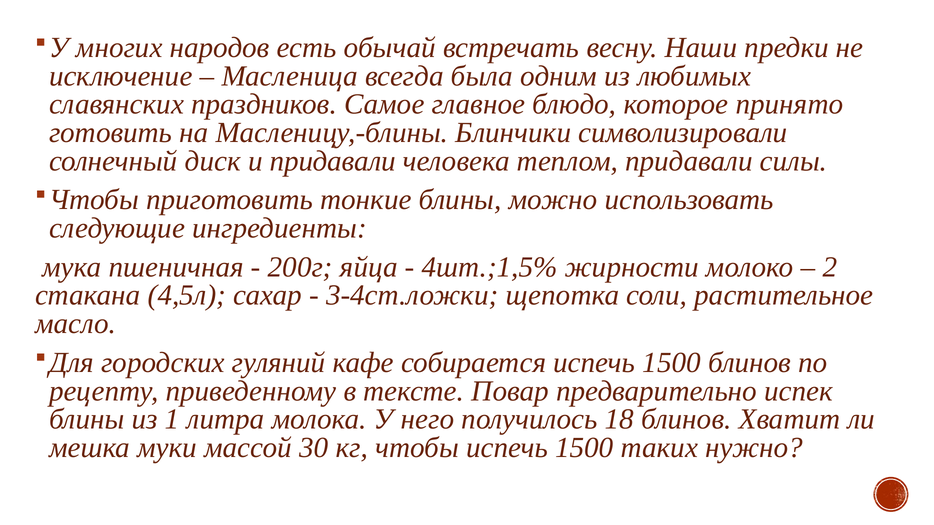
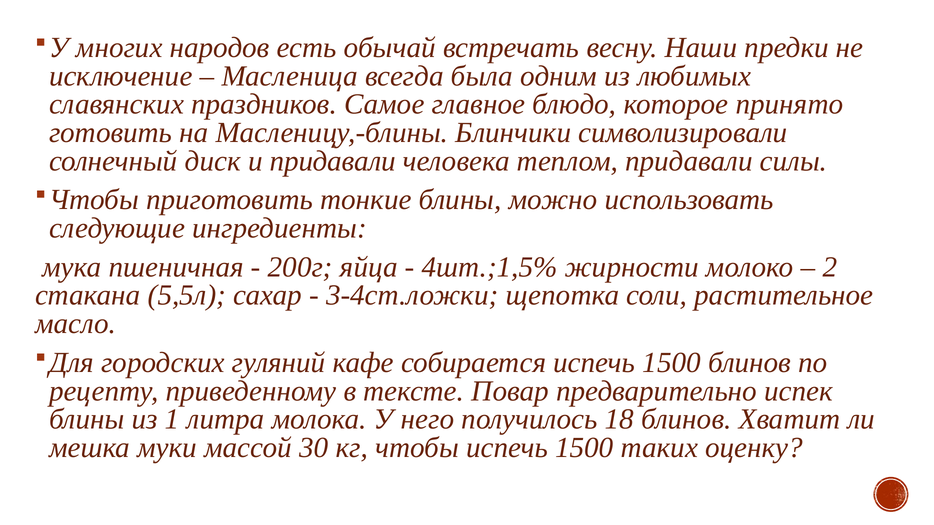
4,5л: 4,5л -> 5,5л
нужно: нужно -> оценку
